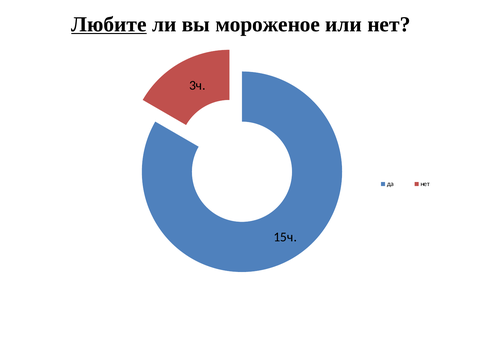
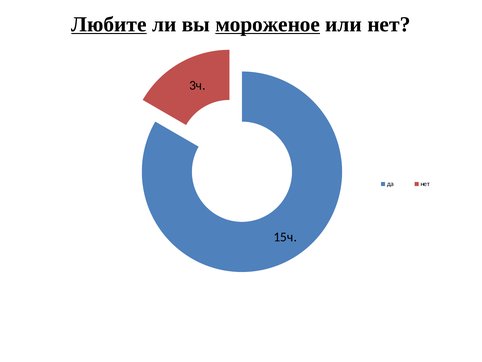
мороженое underline: none -> present
